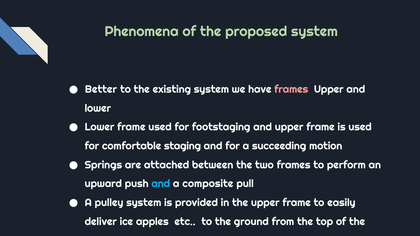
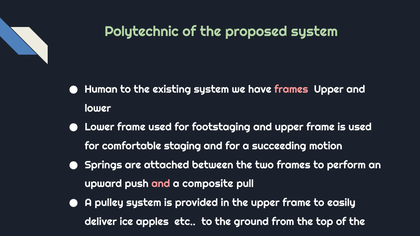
Phenomena: Phenomena -> Polytechnic
Better: Better -> Human
and at (161, 184) colour: light blue -> pink
